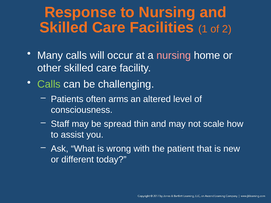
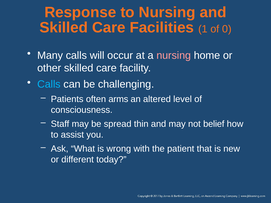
2: 2 -> 0
Calls at (49, 84) colour: light green -> light blue
scale: scale -> belief
